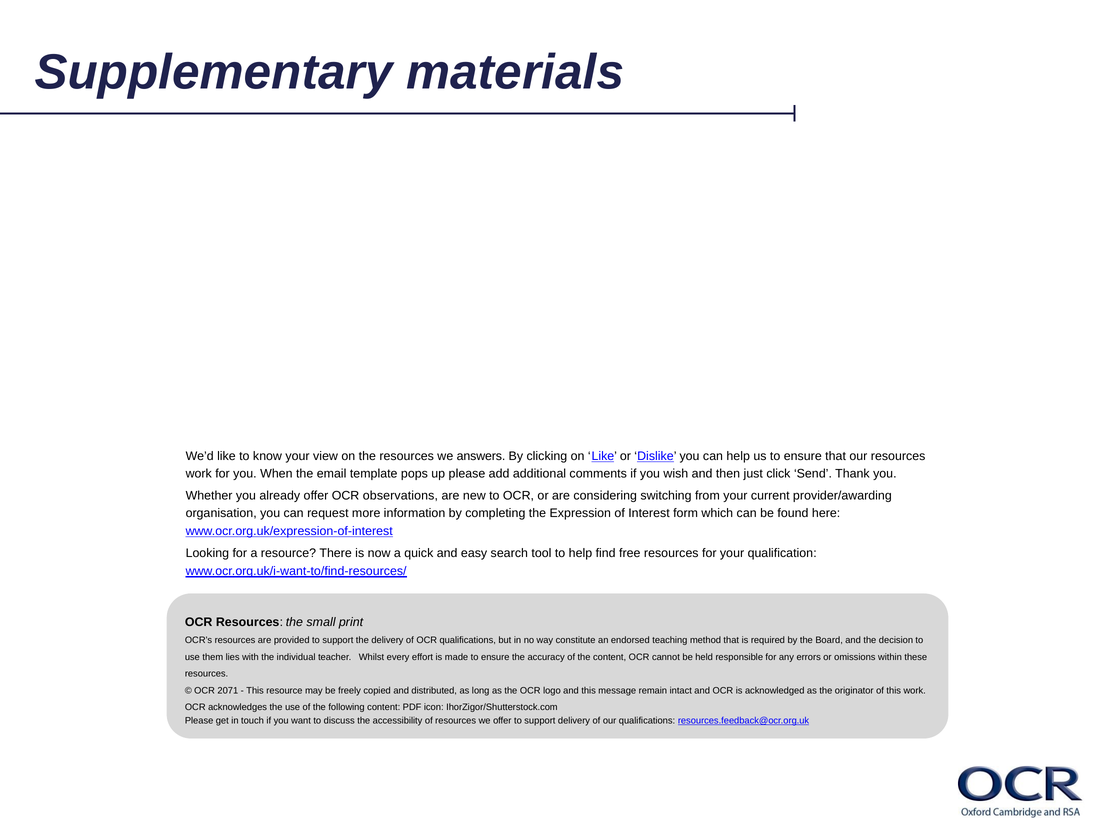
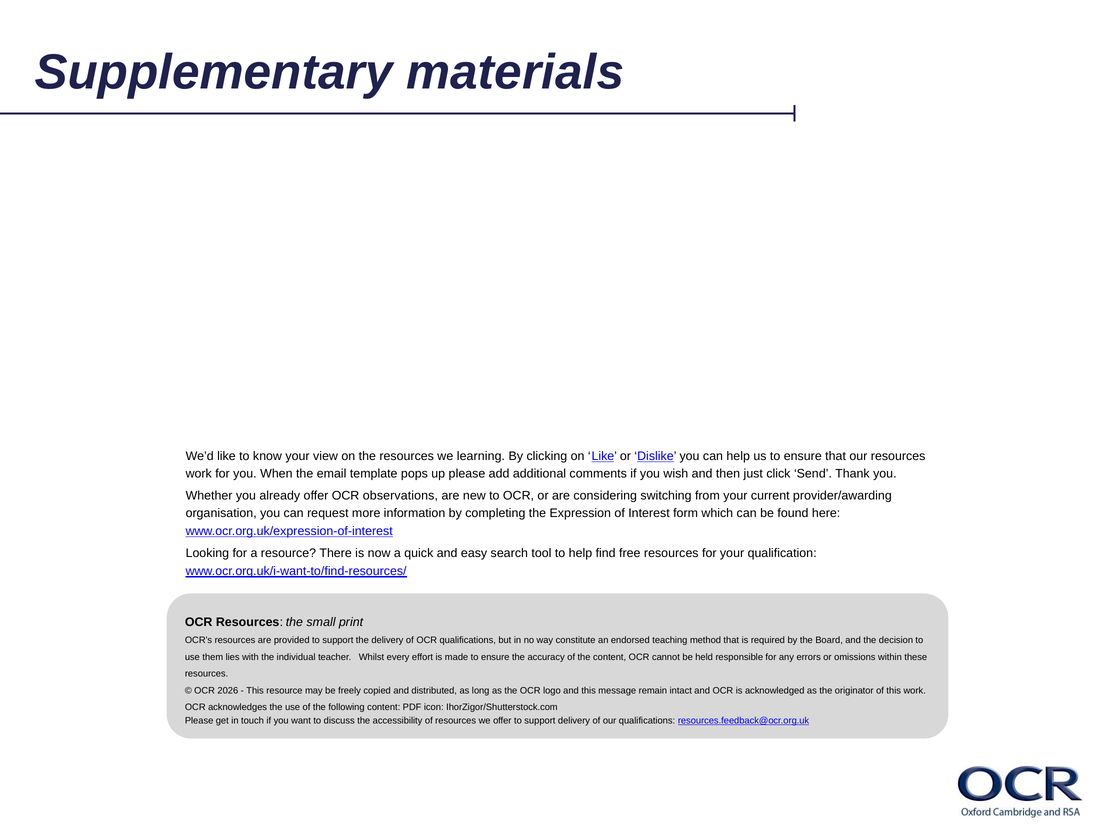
answers: answers -> learning
2071: 2071 -> 2026
